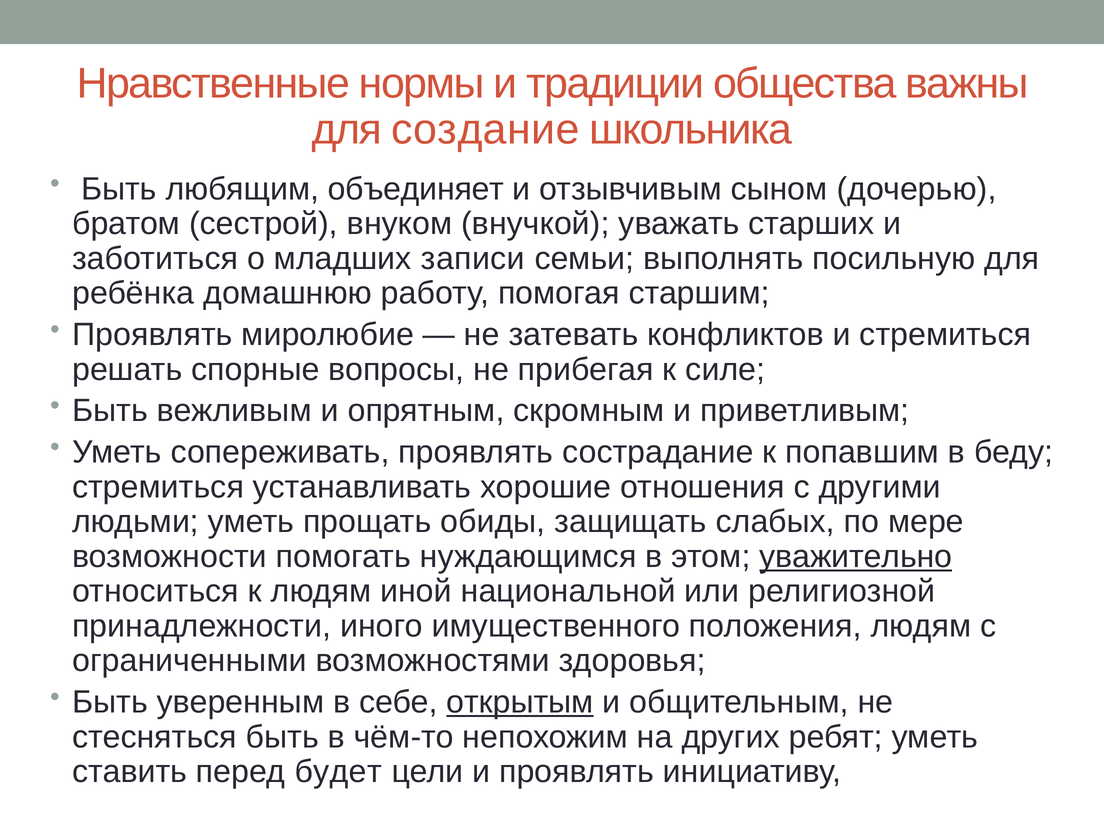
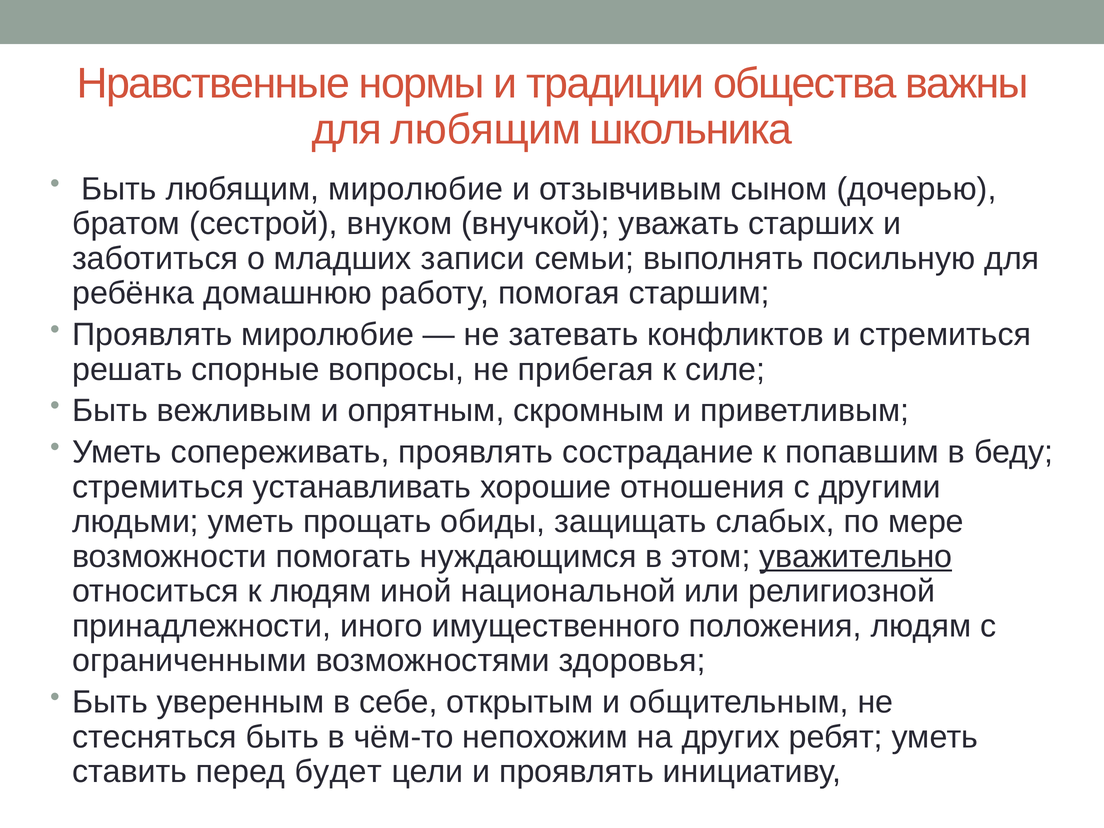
для создание: создание -> любящим
любящим объединяет: объединяет -> миролюбие
открытым underline: present -> none
